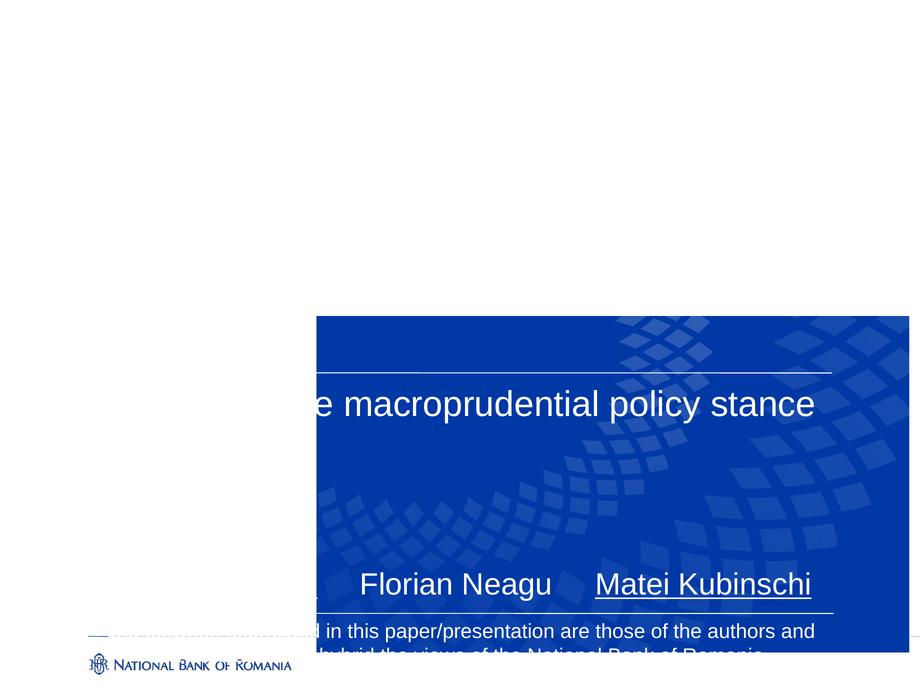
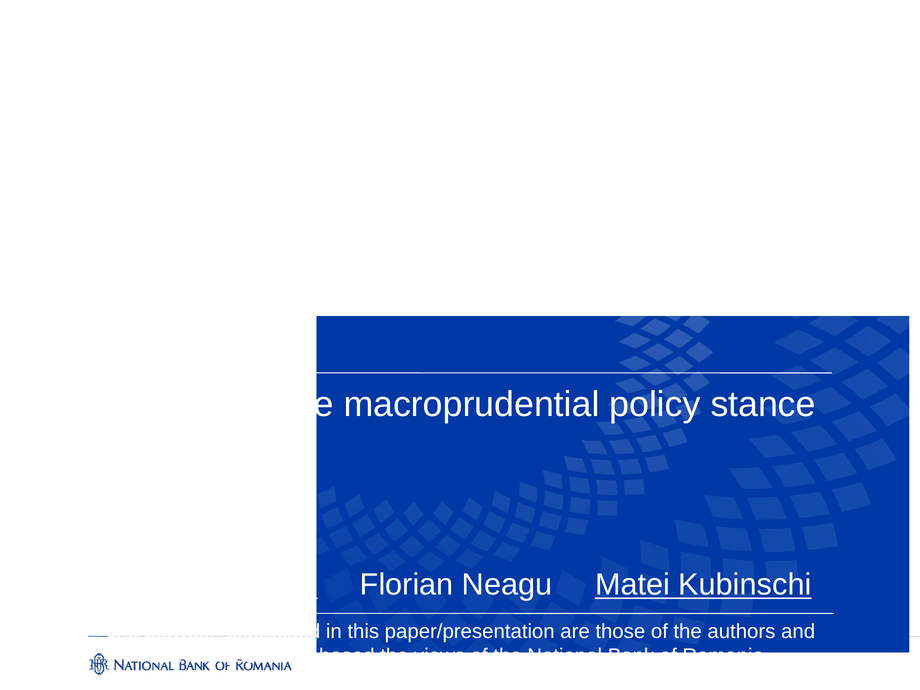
hybrid: hybrid -> based
